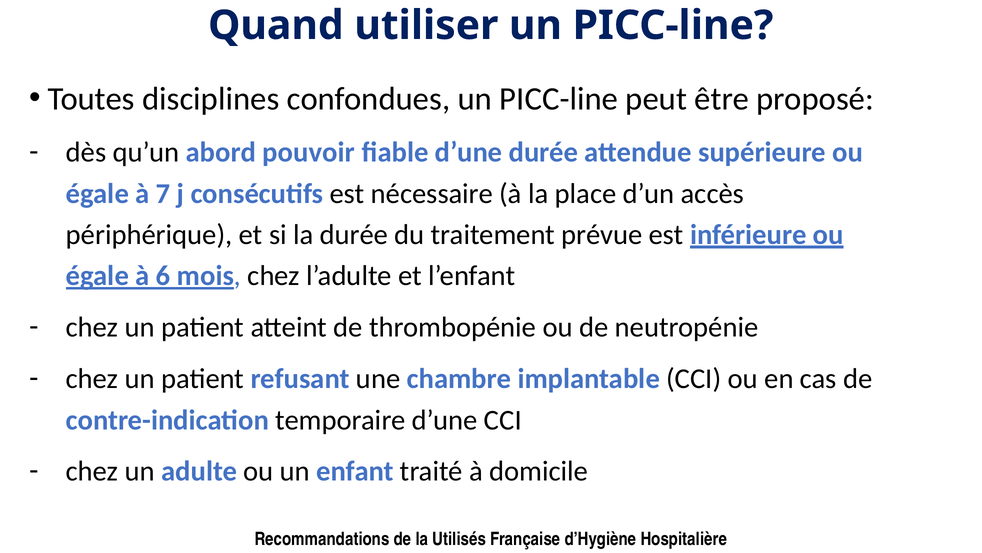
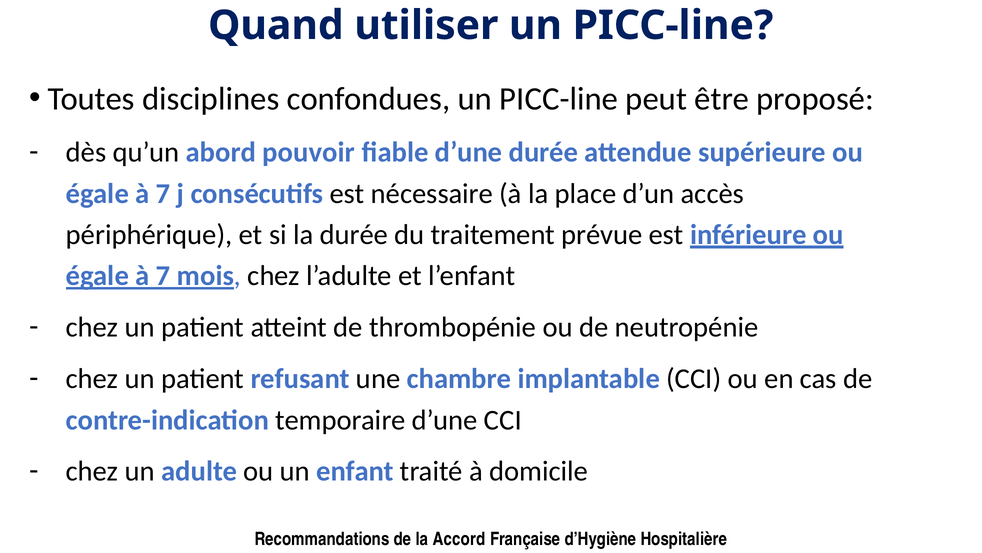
6 at (163, 276): 6 -> 7
Utilisés: Utilisés -> Accord
